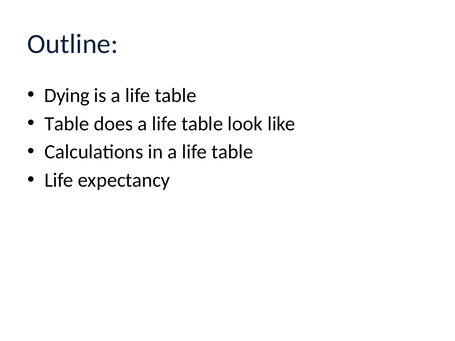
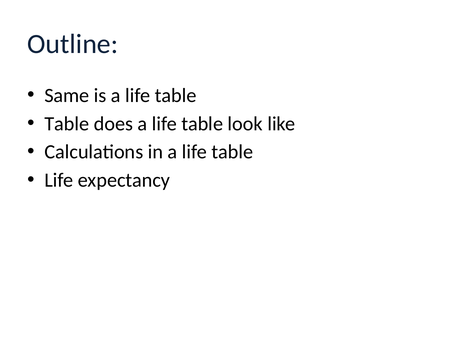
Dying: Dying -> Same
